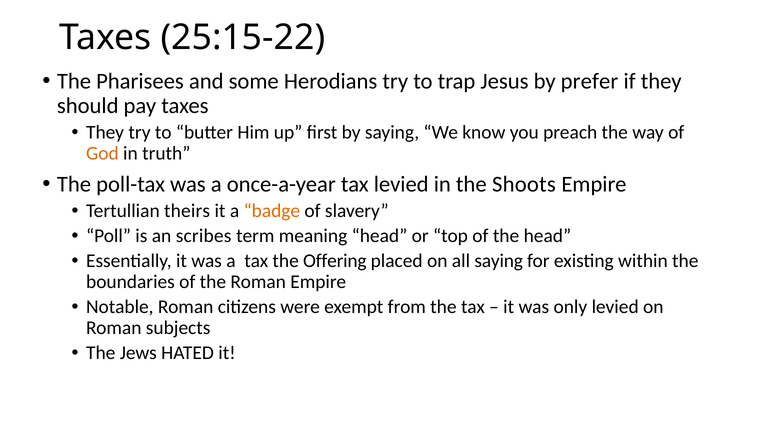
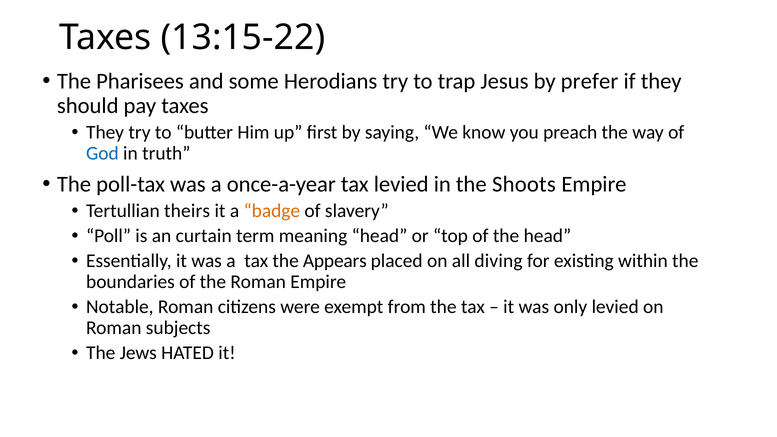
25:15-22: 25:15-22 -> 13:15-22
God colour: orange -> blue
scribes: scribes -> curtain
Offering: Offering -> Appears
all saying: saying -> diving
